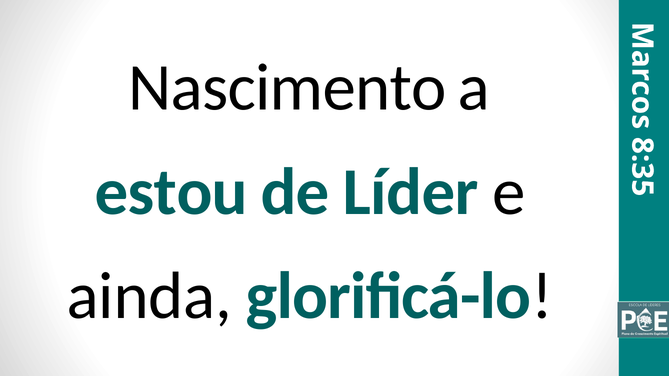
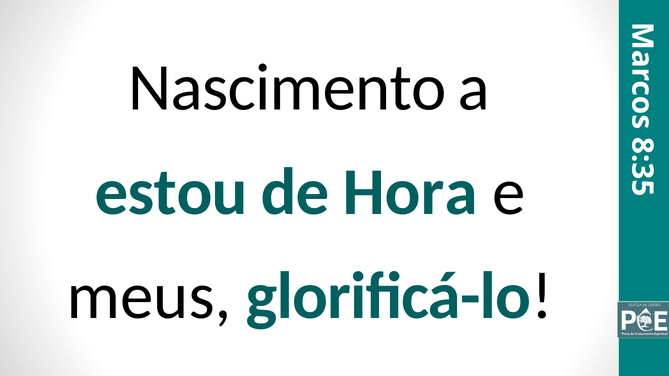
Líder: Líder -> Hora
ainda: ainda -> meus
